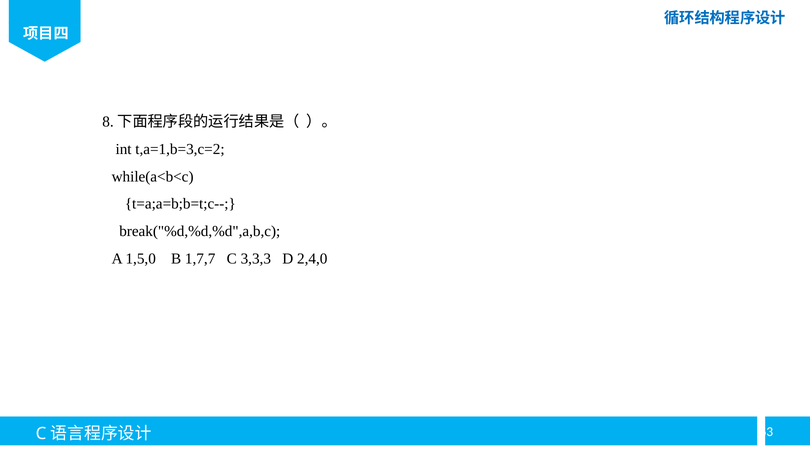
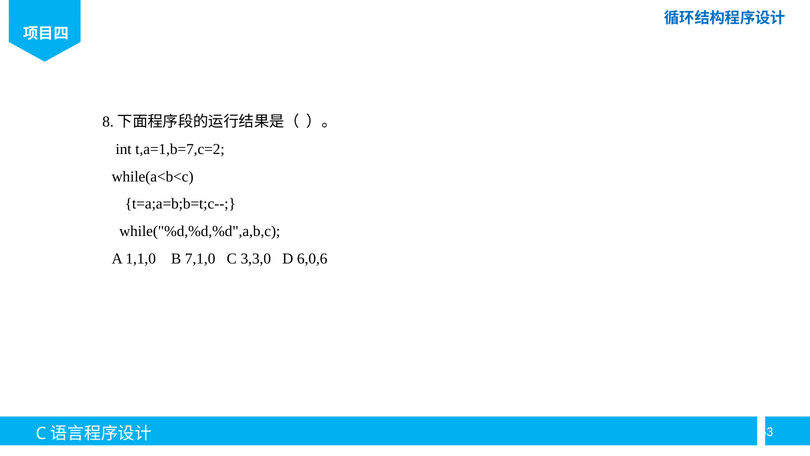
t,a=1,b=3,c=2: t,a=1,b=3,c=2 -> t,a=1,b=7,c=2
break("%d,%d,%d",a,b,c: break("%d,%d,%d",a,b,c -> while("%d,%d,%d",a,b,c
1,5,0: 1,5,0 -> 1,1,0
1,7,7: 1,7,7 -> 7,1,0
3,3,3: 3,3,3 -> 3,3,0
2,4,0: 2,4,0 -> 6,0,6
